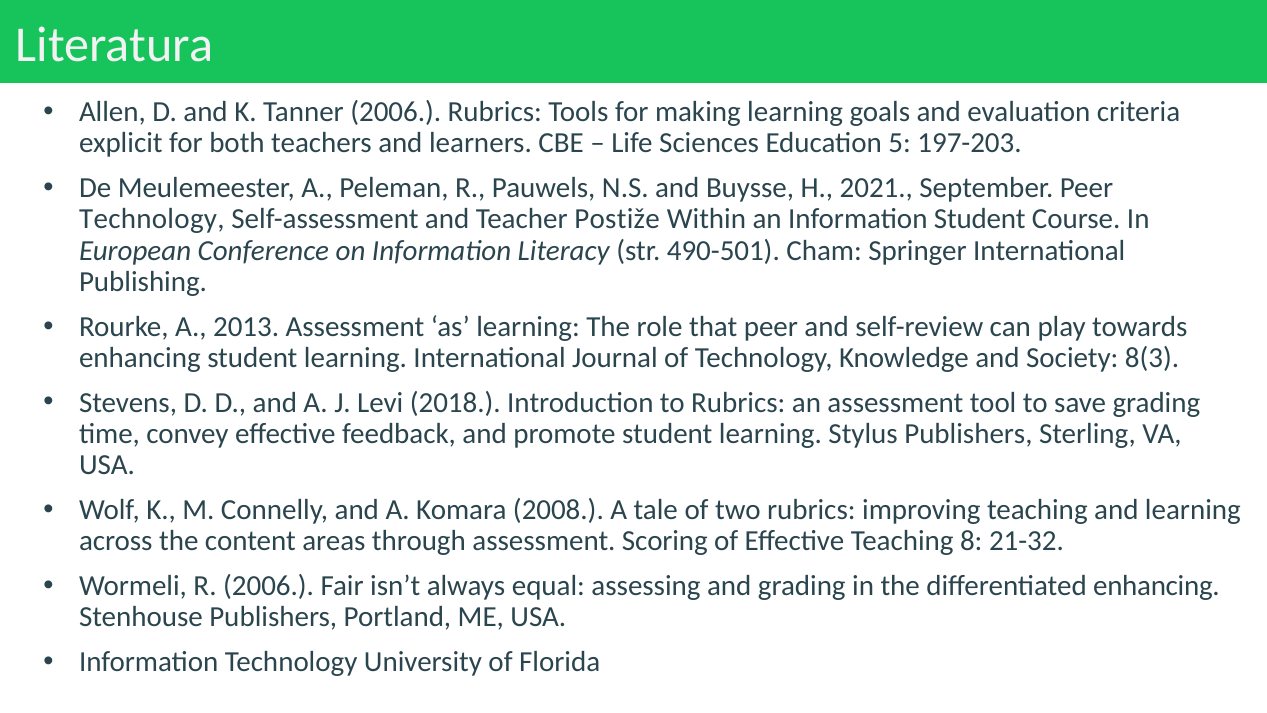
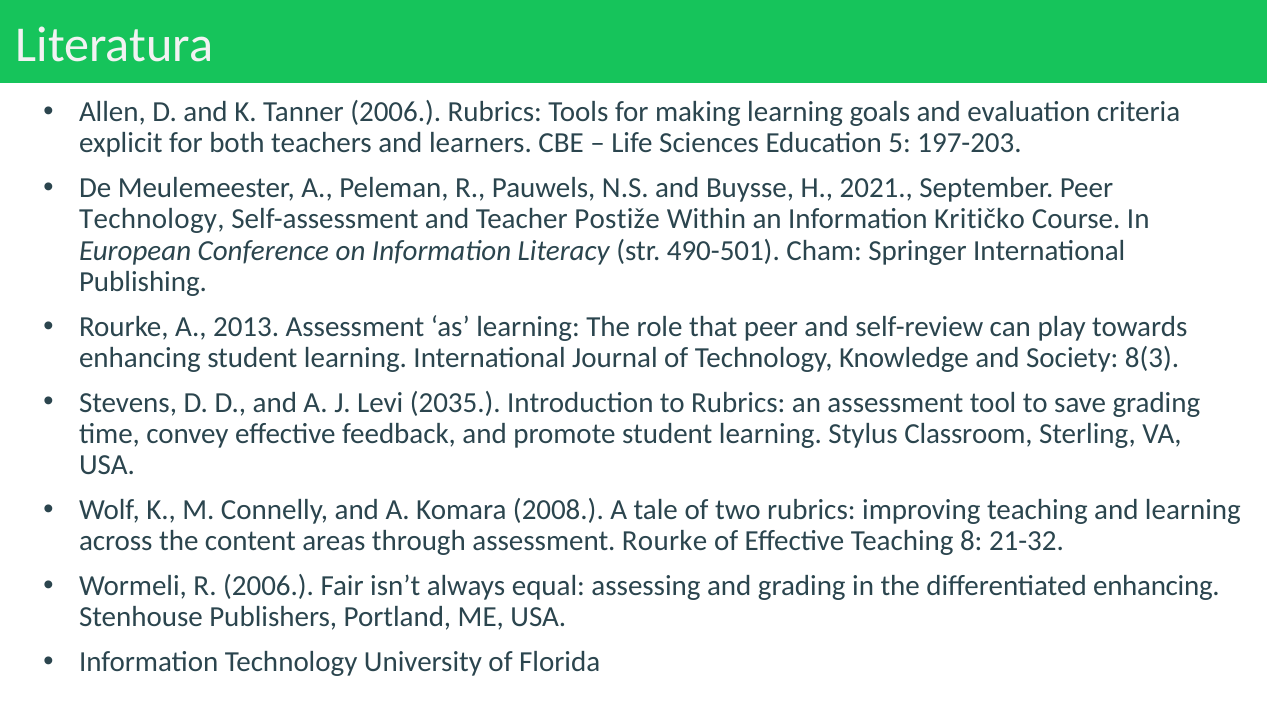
Information Student: Student -> Kritičko
2018: 2018 -> 2035
Stylus Publishers: Publishers -> Classroom
assessment Scoring: Scoring -> Rourke
